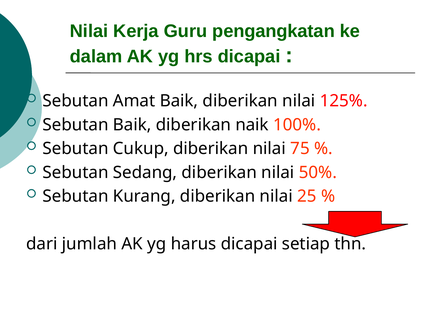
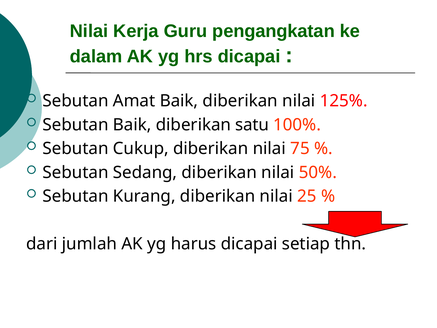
naik: naik -> satu
